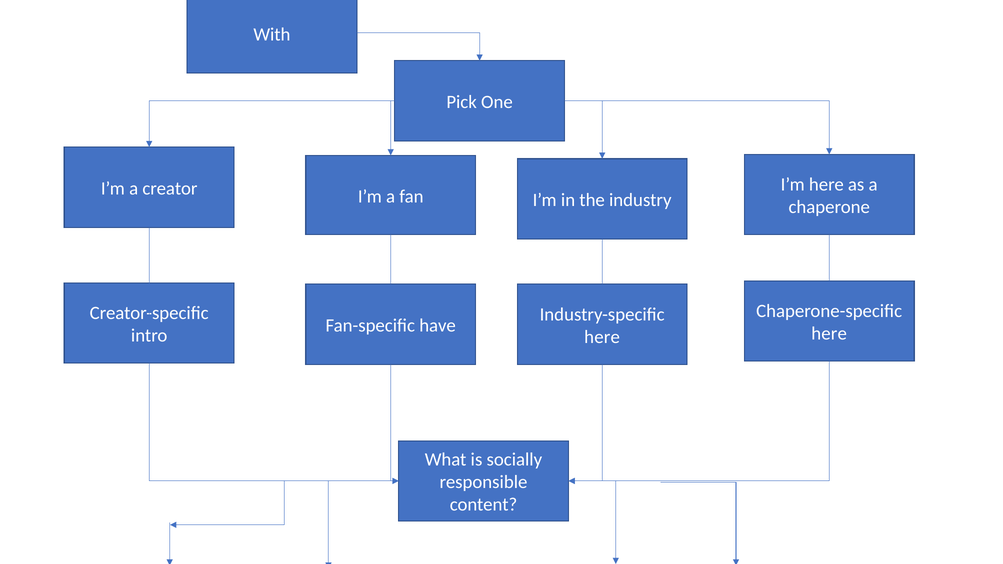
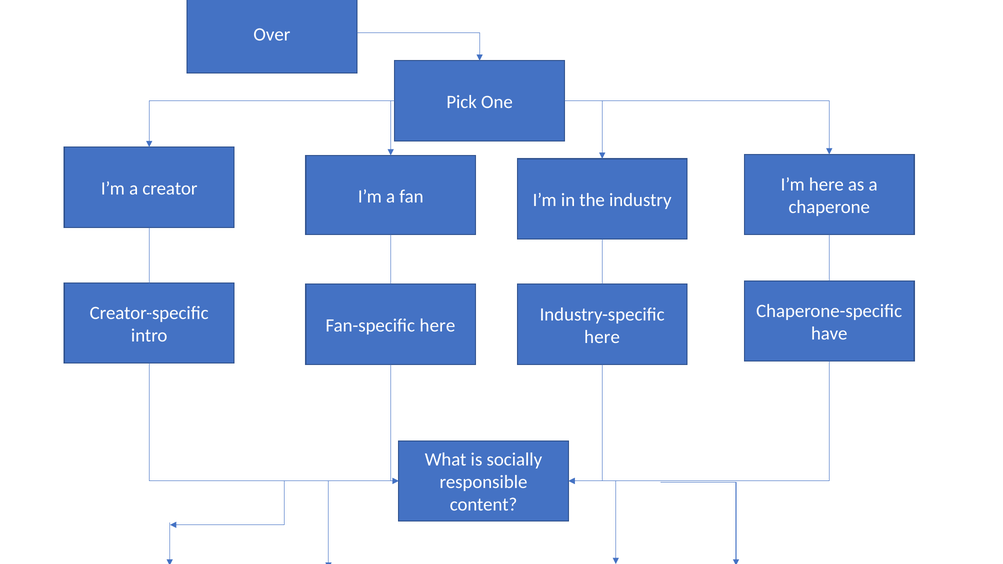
With: With -> Over
Fan-specific have: have -> here
here at (829, 334): here -> have
